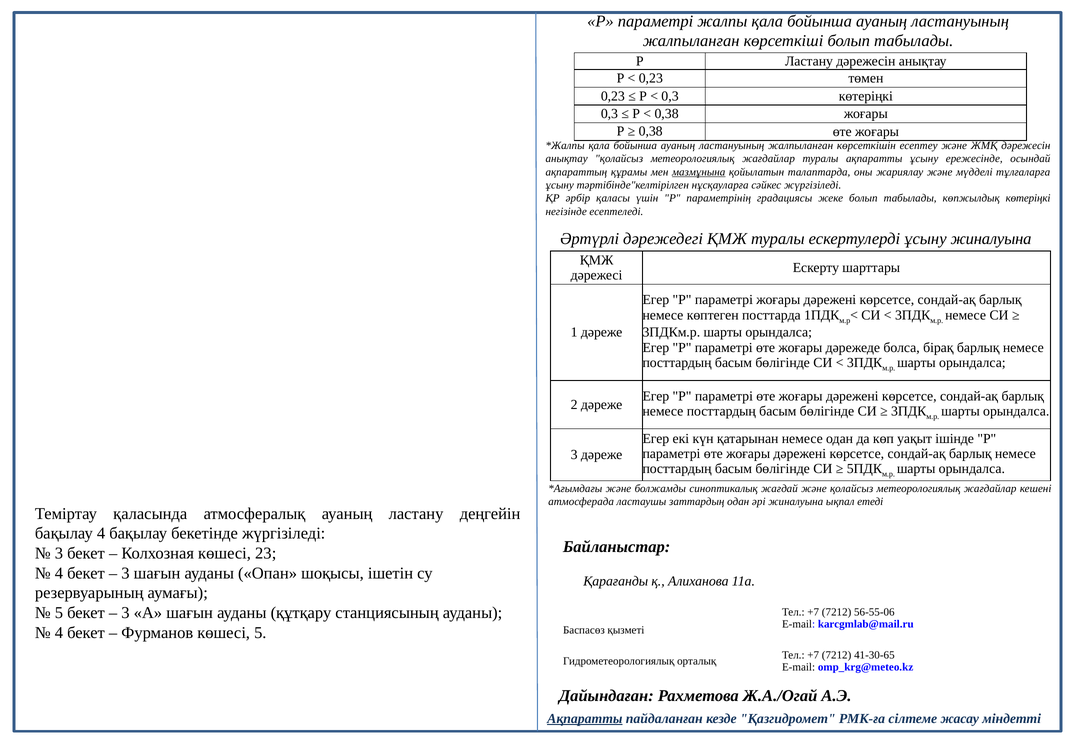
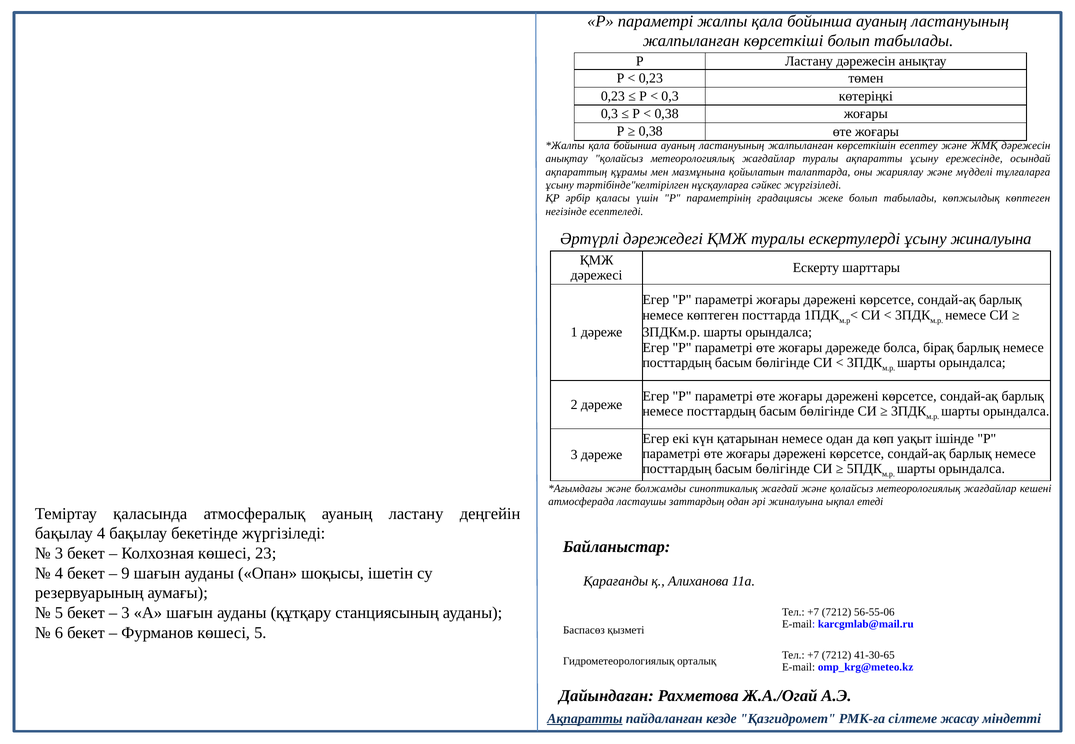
мазмұнына underline: present -> none
көпжылдық көтеріңкі: көтеріңкі -> көптеген
3 at (125, 573): 3 -> 9
4 at (59, 633): 4 -> 6
